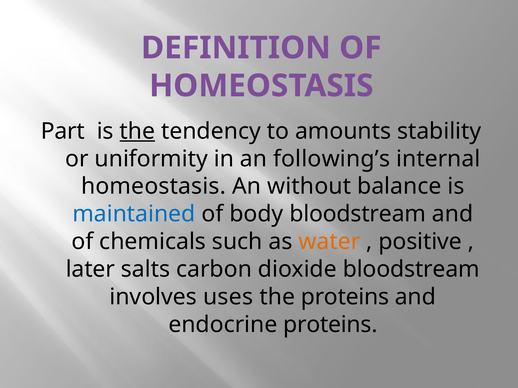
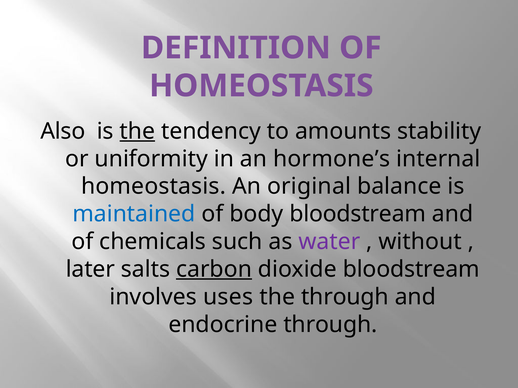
Part: Part -> Also
following’s: following’s -> hormone’s
without: without -> original
water colour: orange -> purple
positive: positive -> without
carbon underline: none -> present
the proteins: proteins -> through
endocrine proteins: proteins -> through
